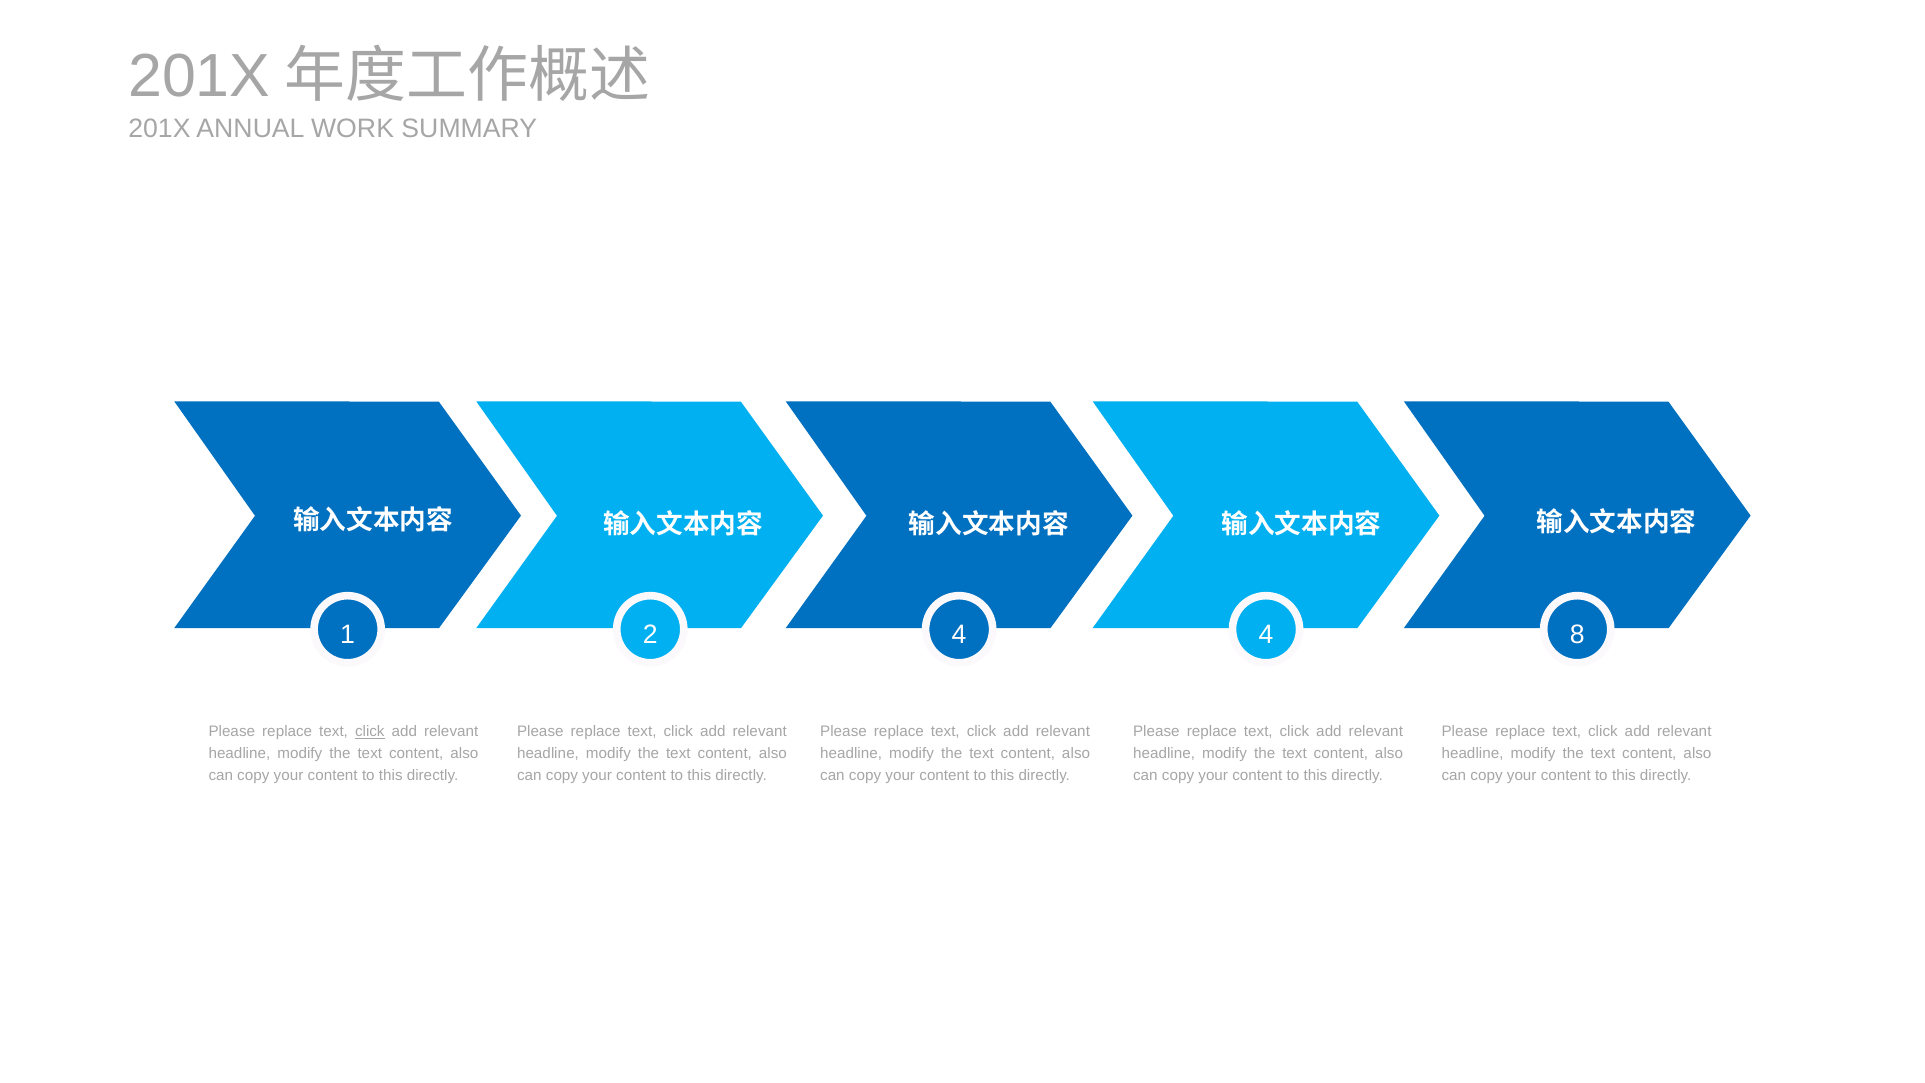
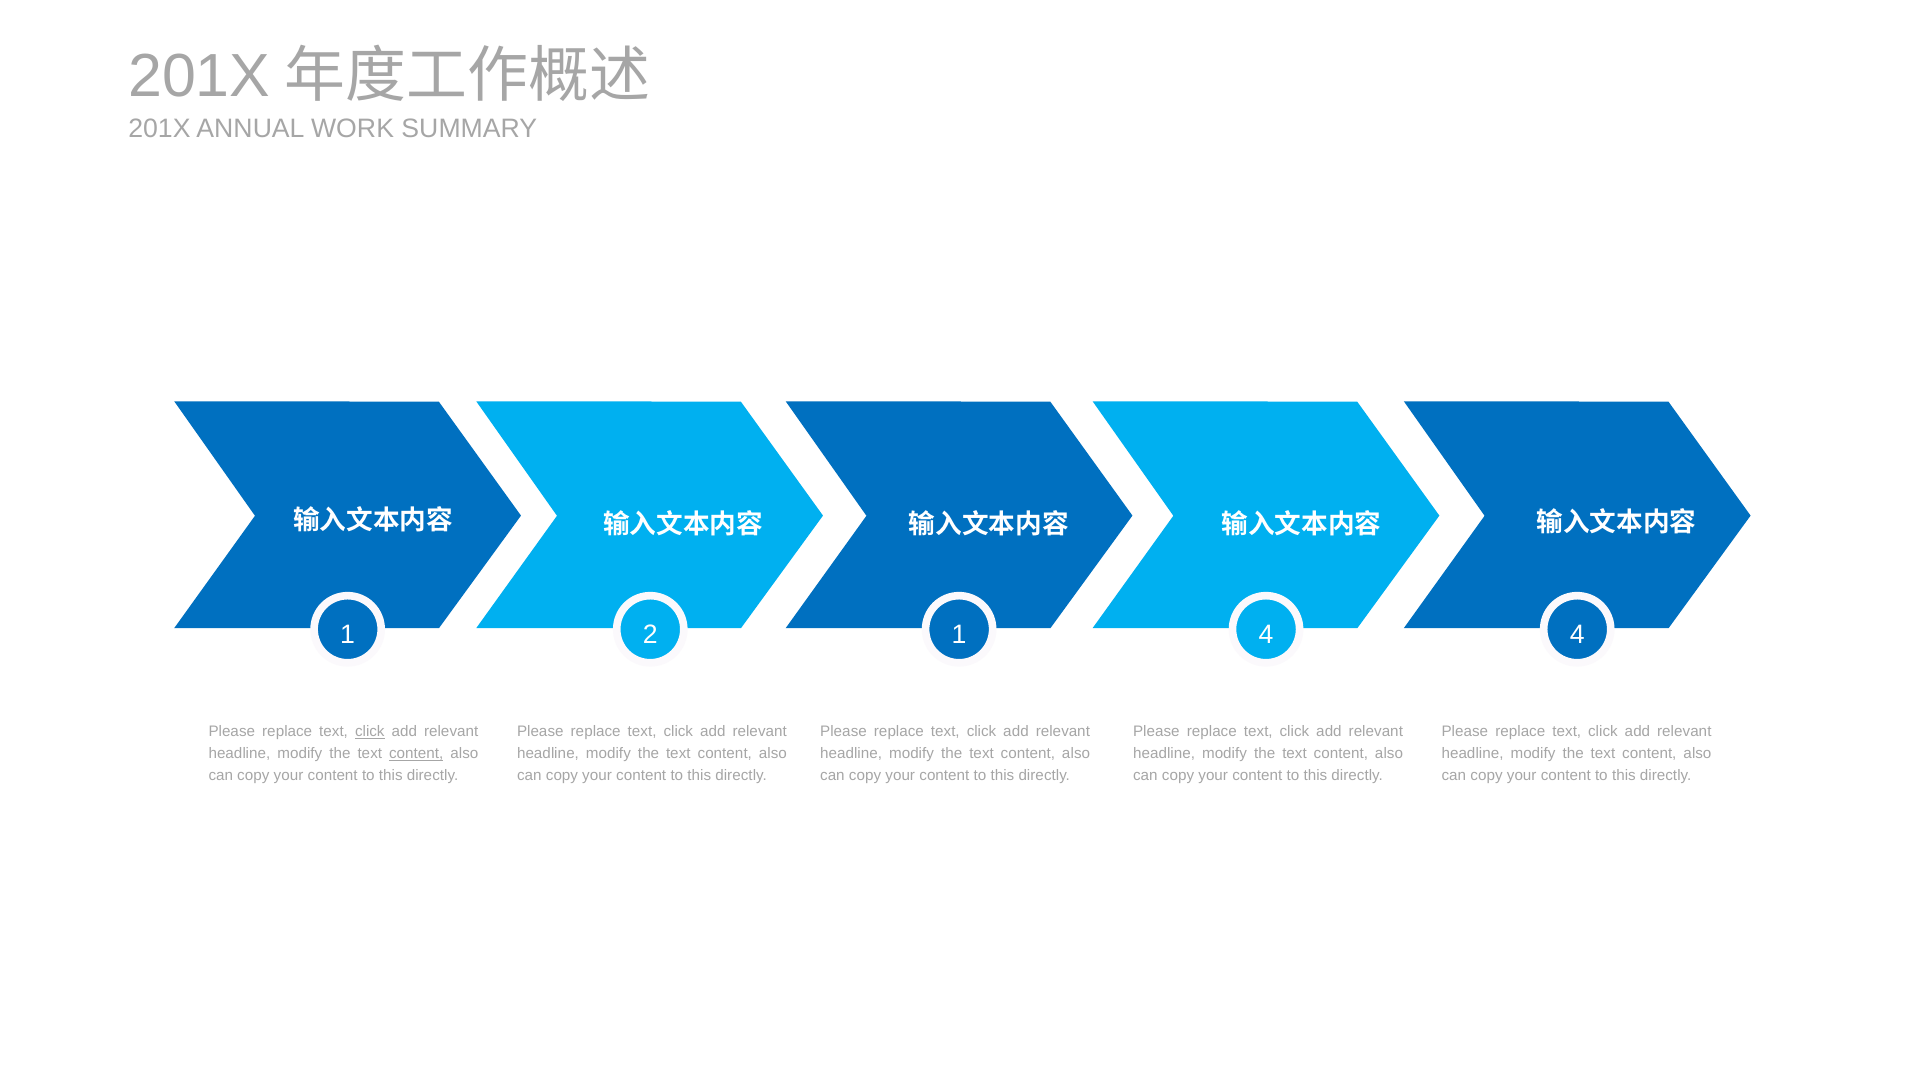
2 4: 4 -> 1
4 8: 8 -> 4
content at (416, 753) underline: none -> present
